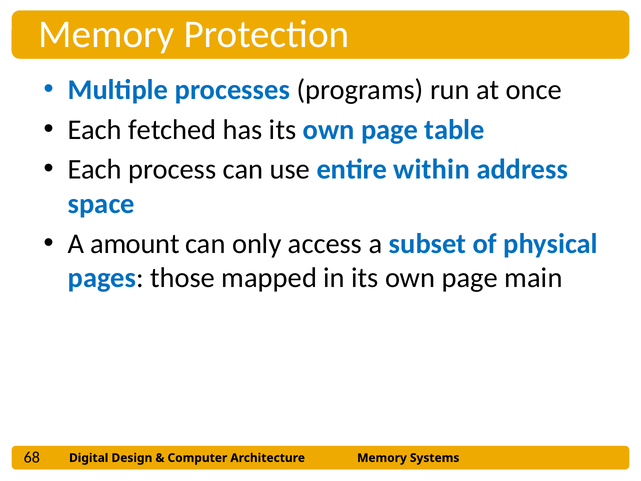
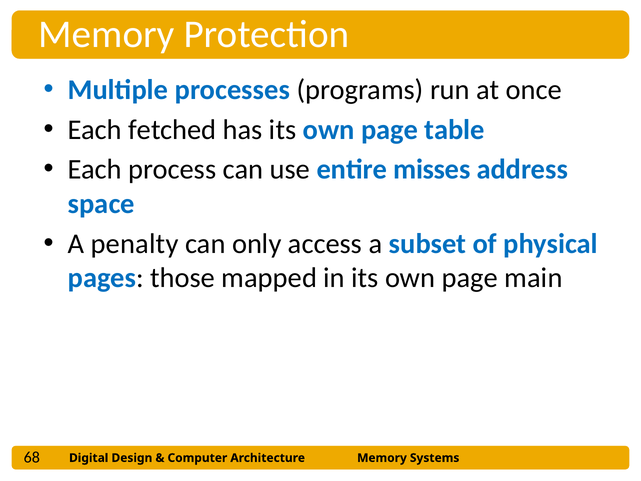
within: within -> misses
amount: amount -> penalty
